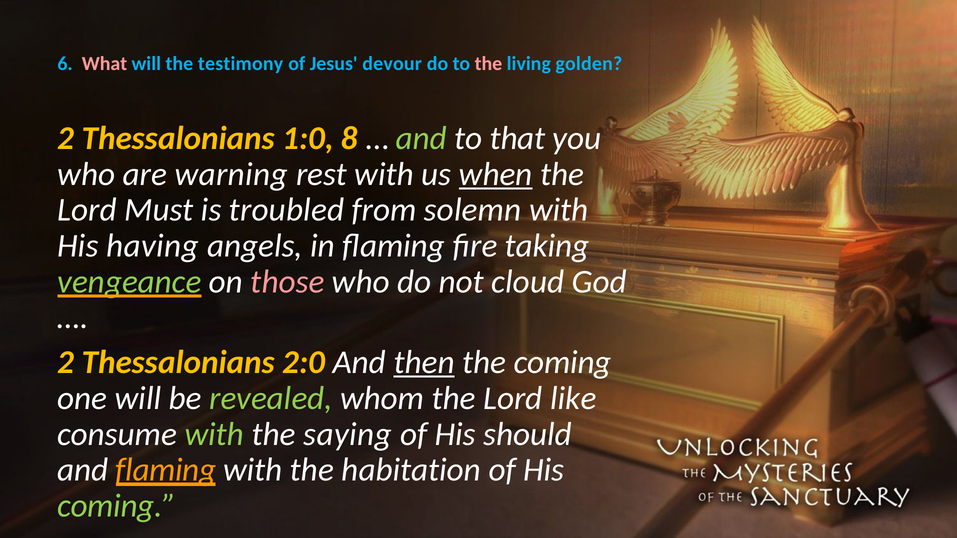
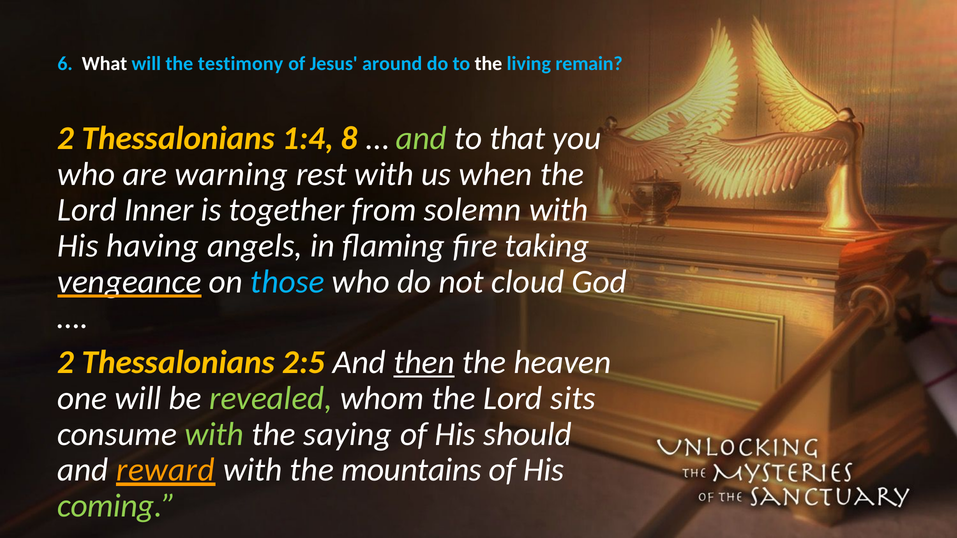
What colour: pink -> white
devour: devour -> around
the at (488, 64) colour: pink -> white
golden: golden -> remain
1:0: 1:0 -> 1:4
when underline: present -> none
Must: Must -> Inner
troubled: troubled -> together
vengeance colour: light green -> white
those colour: pink -> light blue
2:0: 2:0 -> 2:5
the coming: coming -> heaven
like: like -> sits
and flaming: flaming -> reward
habitation: habitation -> mountains
